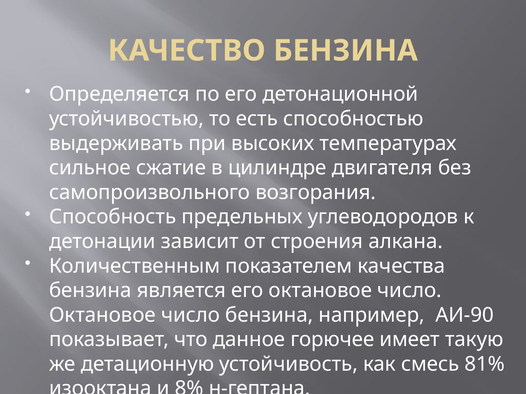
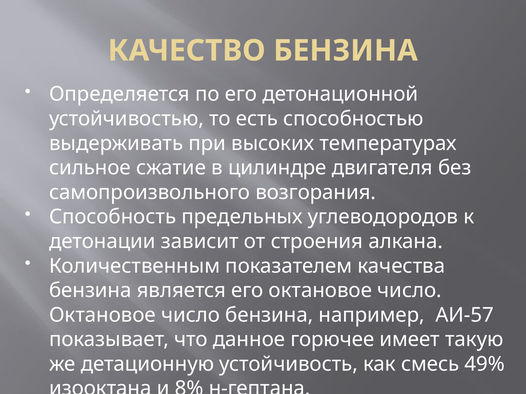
АИ-90: АИ-90 -> АИ-57
81%: 81% -> 49%
